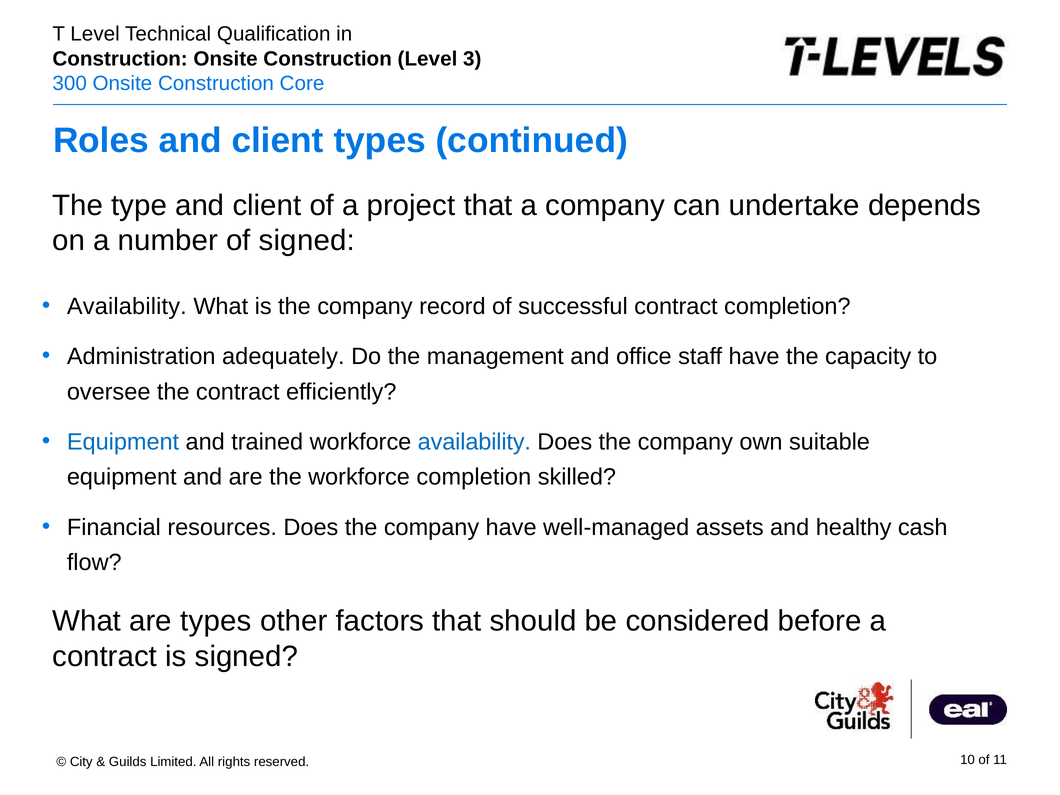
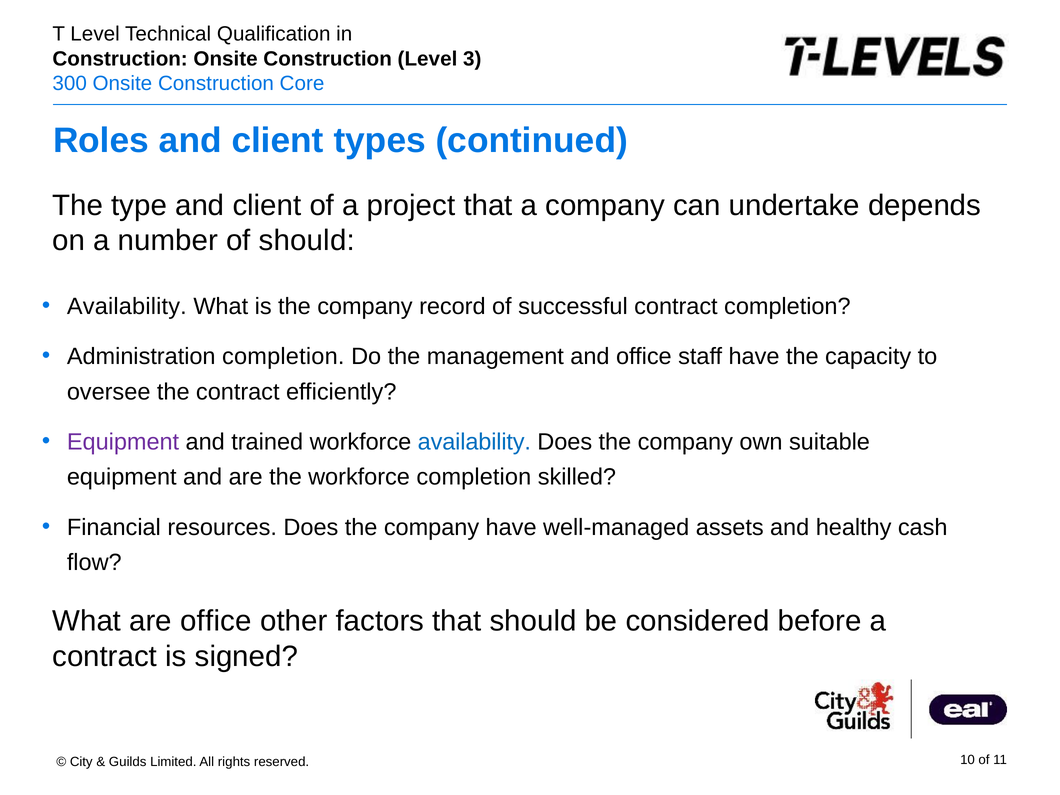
of signed: signed -> should
Administration adequately: adequately -> completion
Equipment at (123, 442) colour: blue -> purple
are types: types -> office
